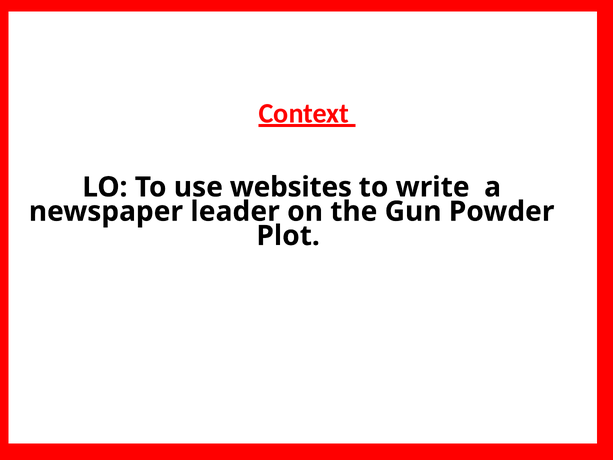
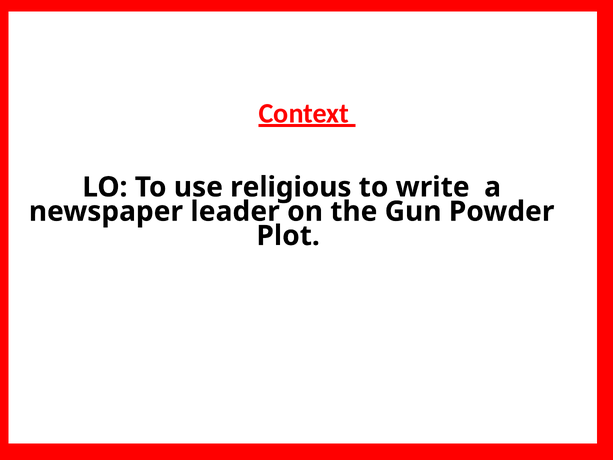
websites: websites -> religious
